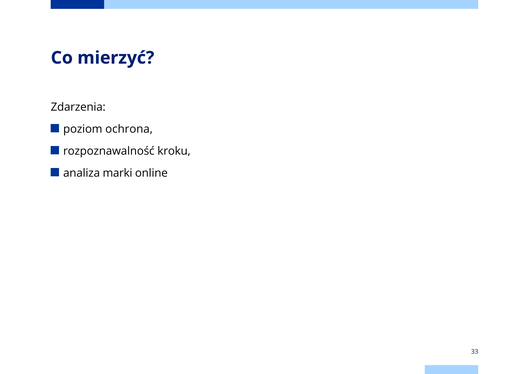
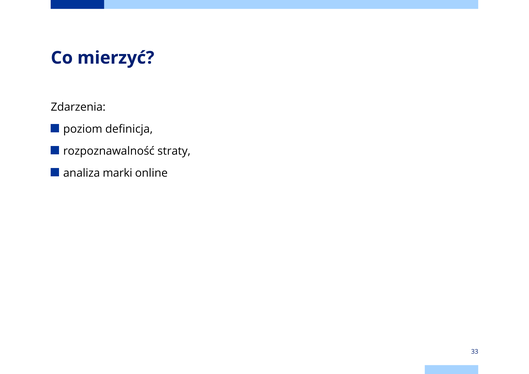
ochrona: ochrona -> definicja
kroku: kroku -> straty
